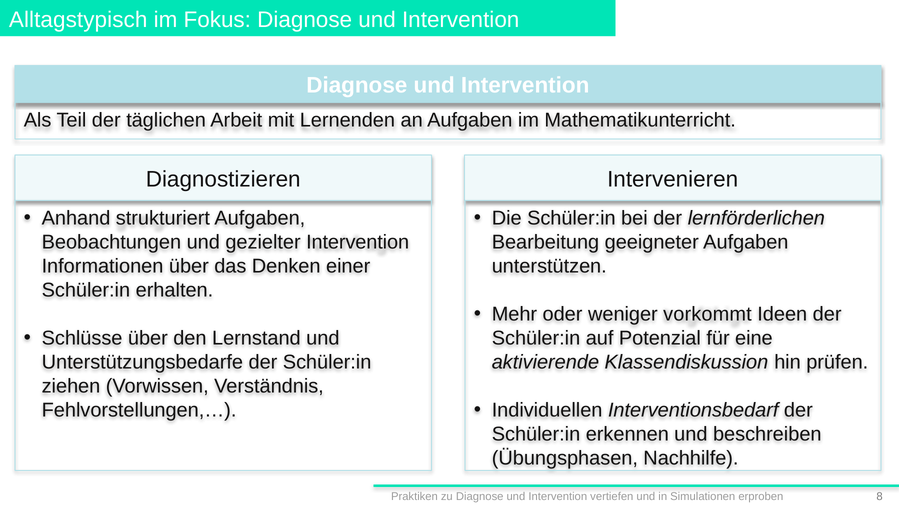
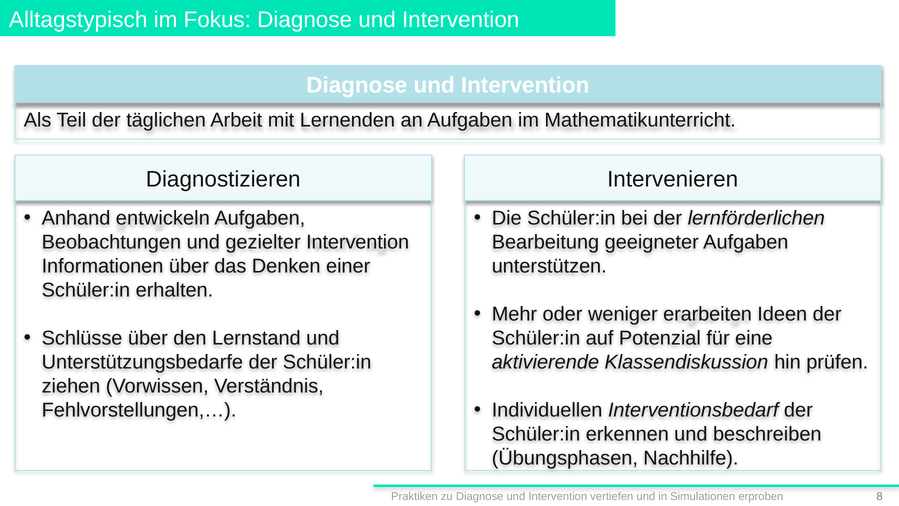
strukturiert: strukturiert -> entwickeln
vorkommt: vorkommt -> erarbeiten
